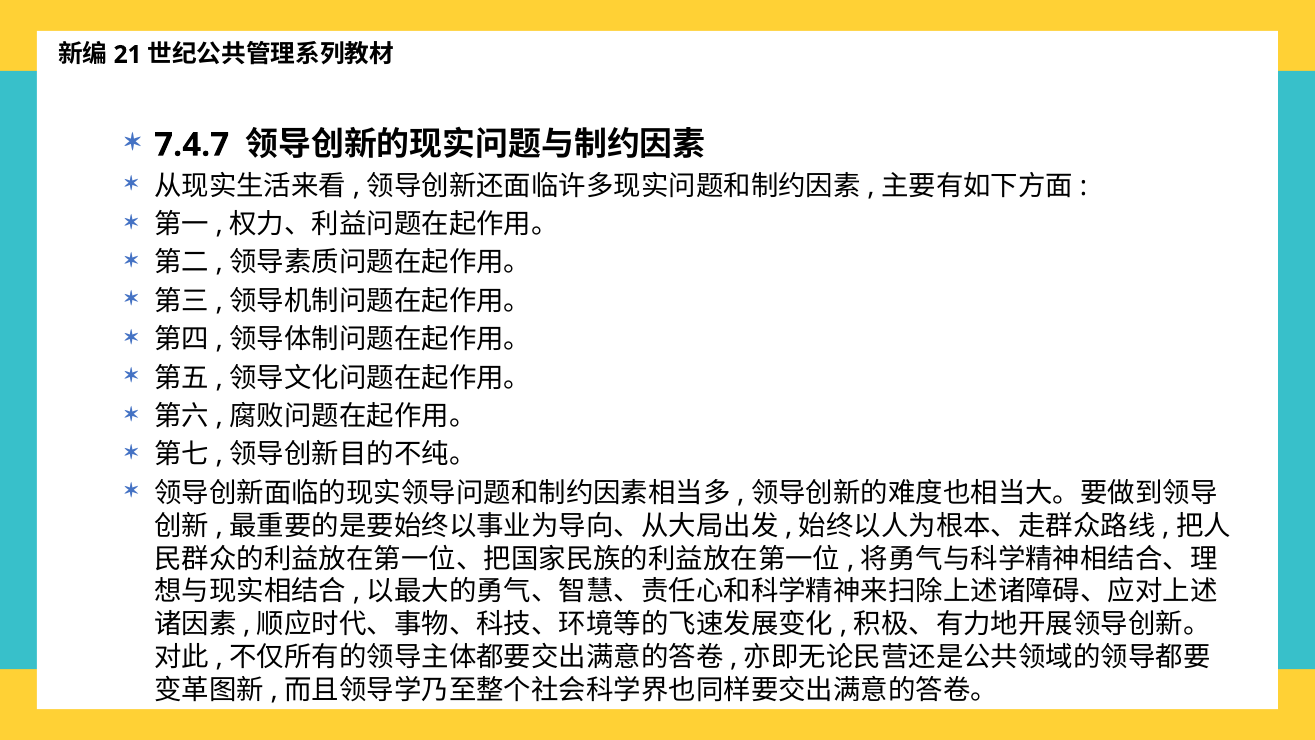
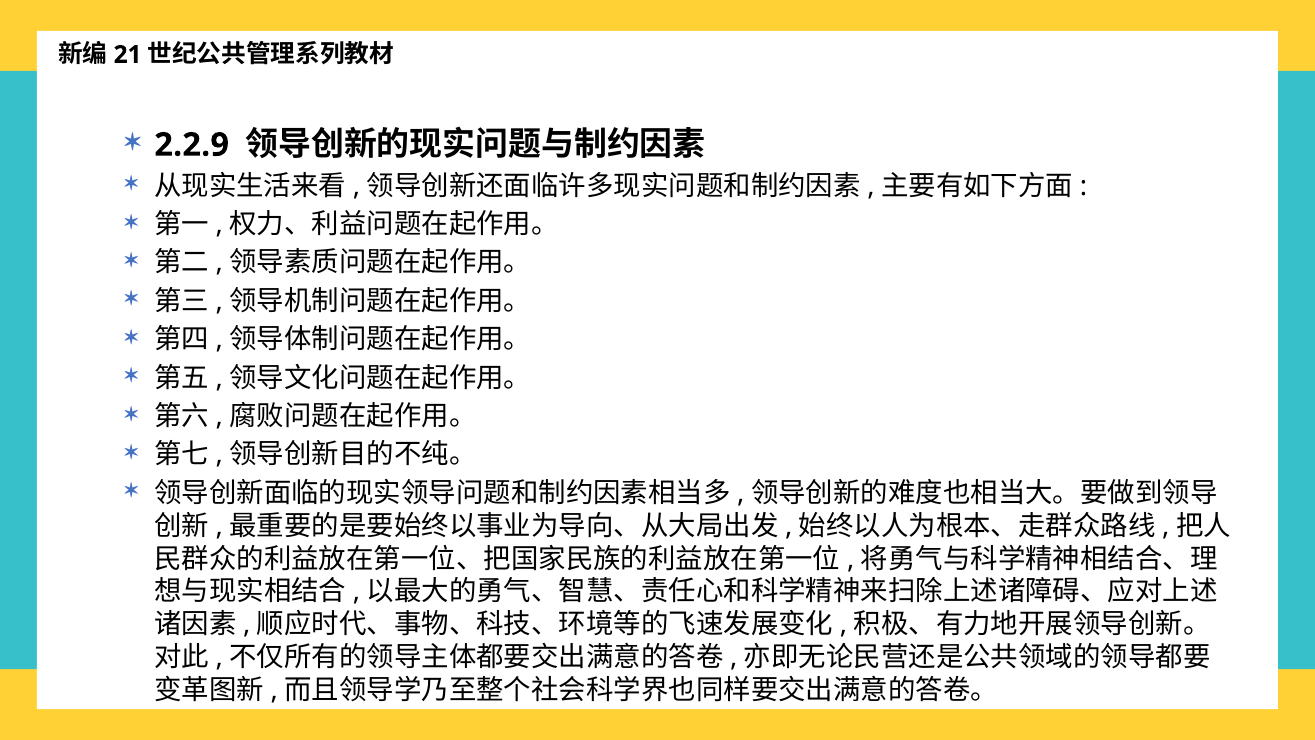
7.4.7: 7.4.7 -> 2.2.9
